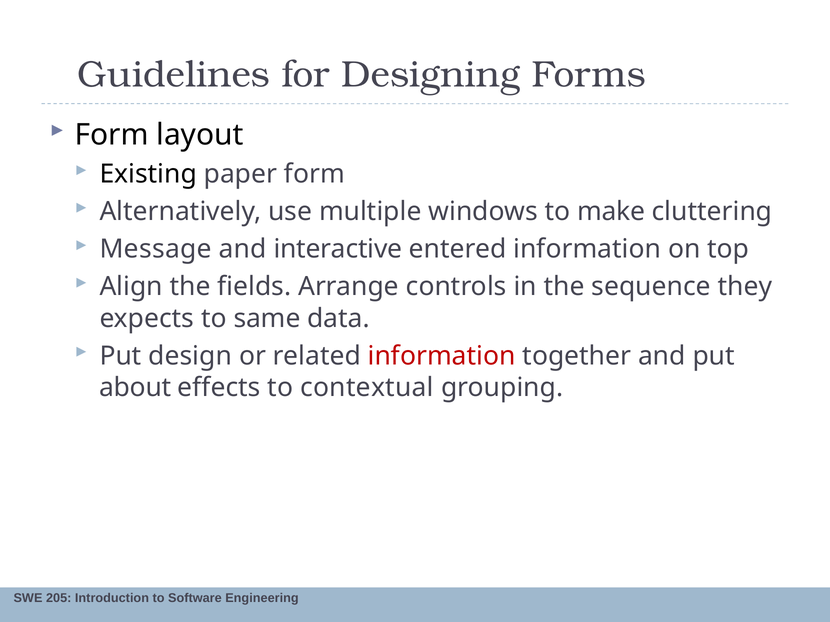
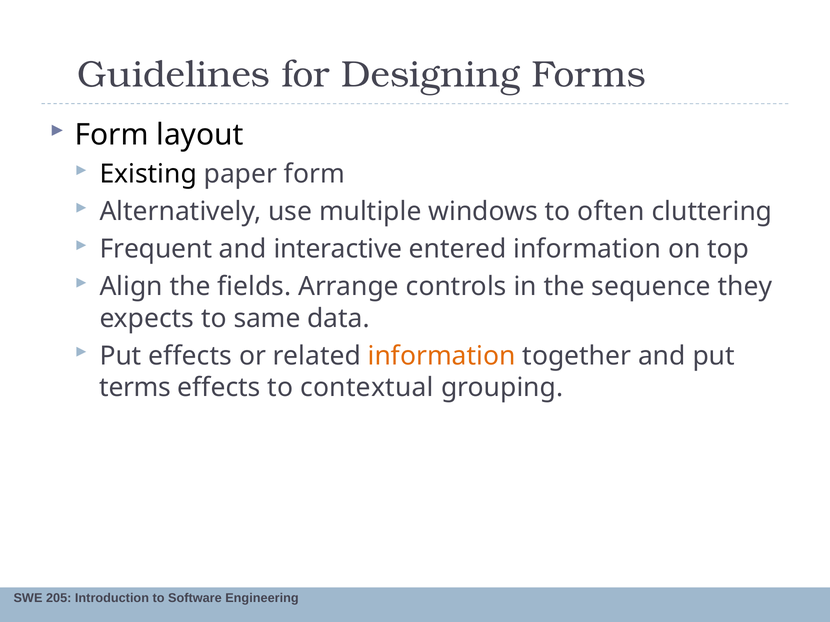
make: make -> often
Message: Message -> Frequent
Put design: design -> effects
information at (442, 356) colour: red -> orange
about: about -> terms
